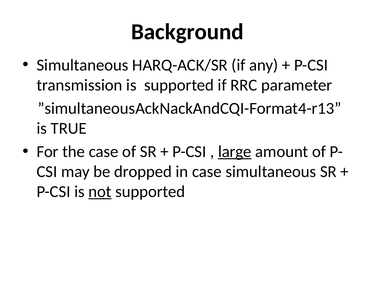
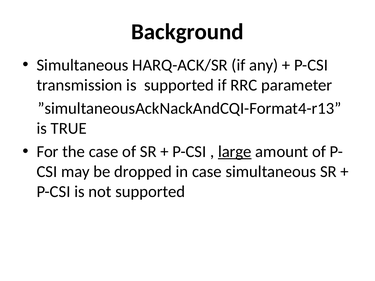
not underline: present -> none
